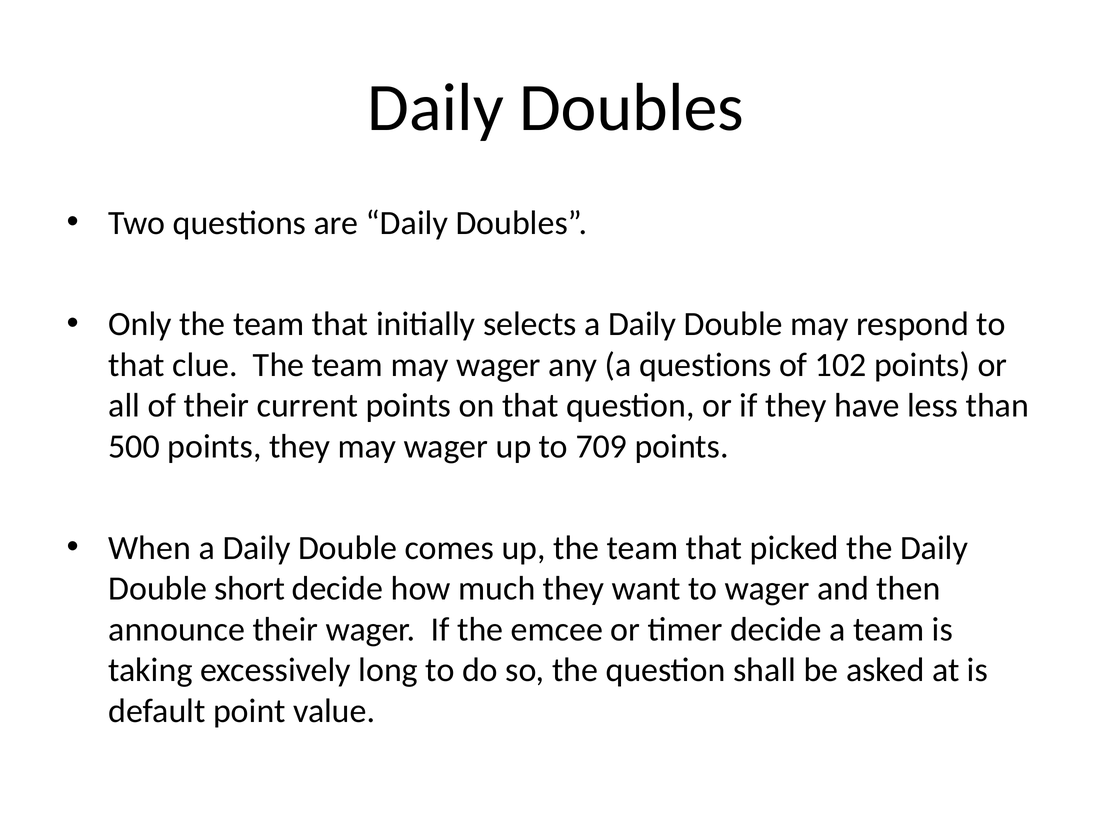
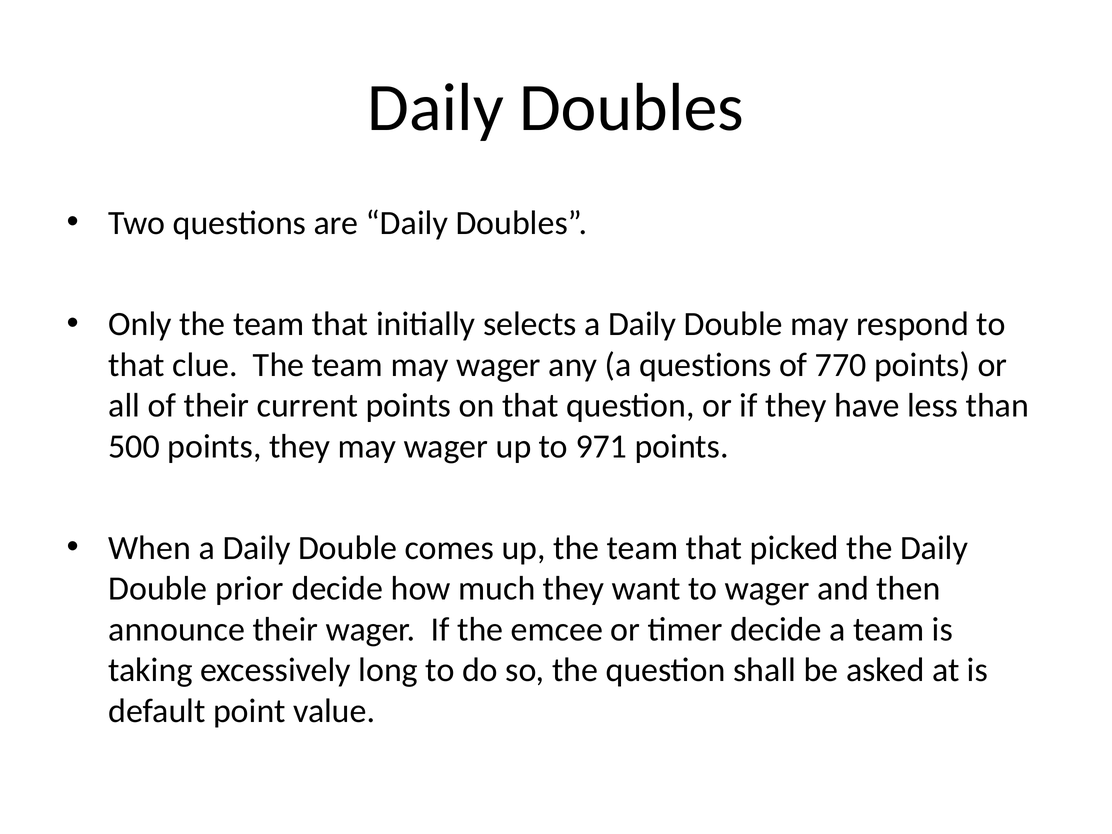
102: 102 -> 770
709: 709 -> 971
short: short -> prior
